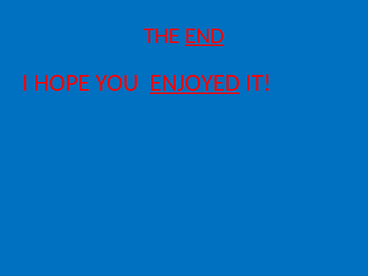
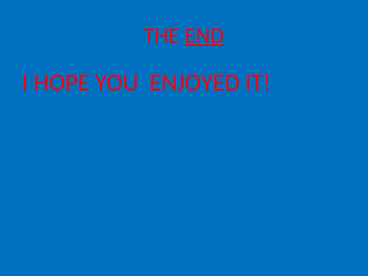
ENJOYED underline: present -> none
